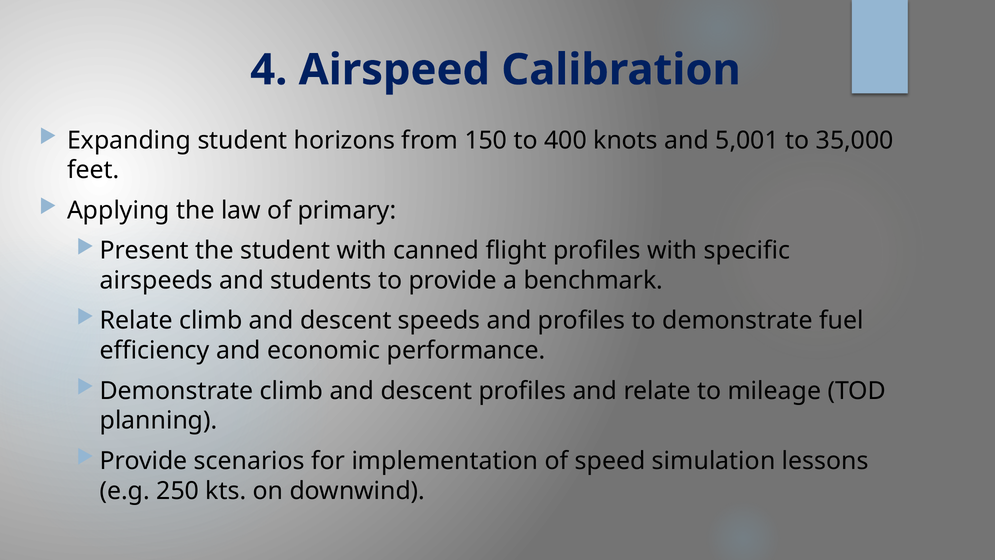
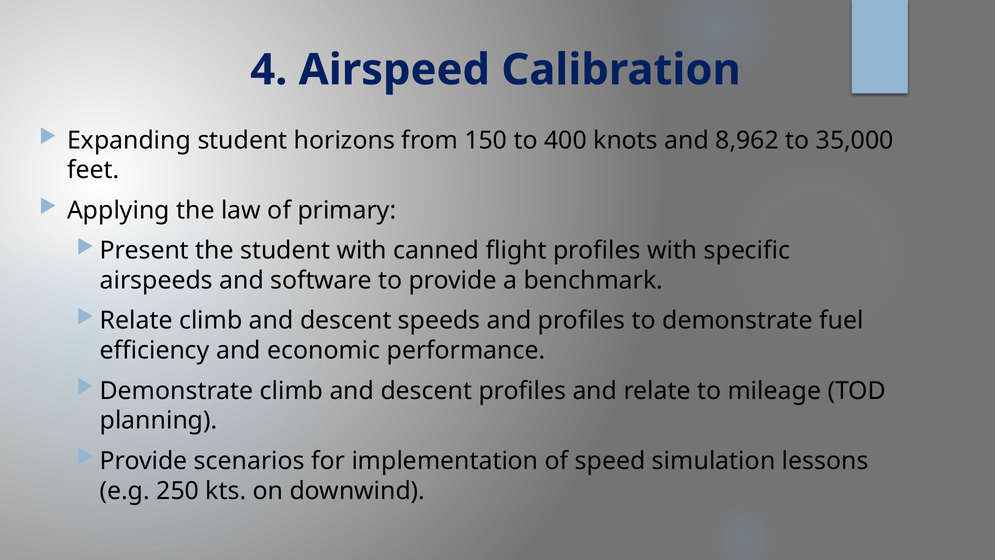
5,001: 5,001 -> 8,962
students: students -> software
